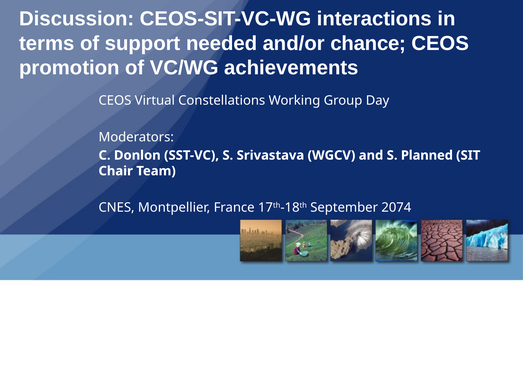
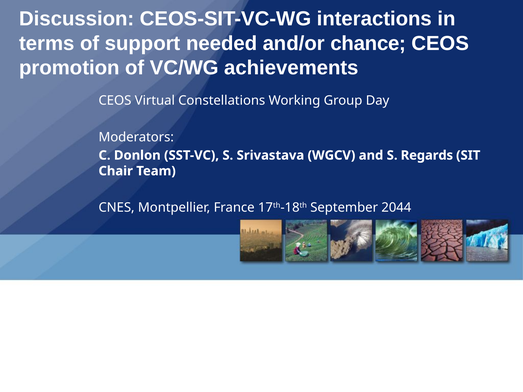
Planned: Planned -> Regards
2074: 2074 -> 2044
